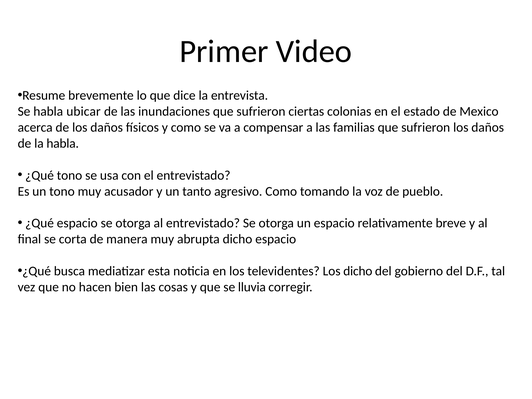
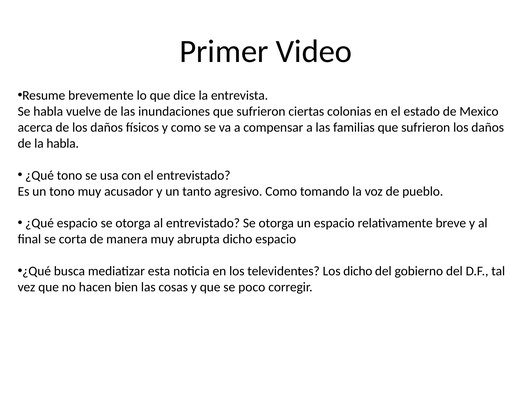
ubicar: ubicar -> vuelve
lluvia: lluvia -> poco
